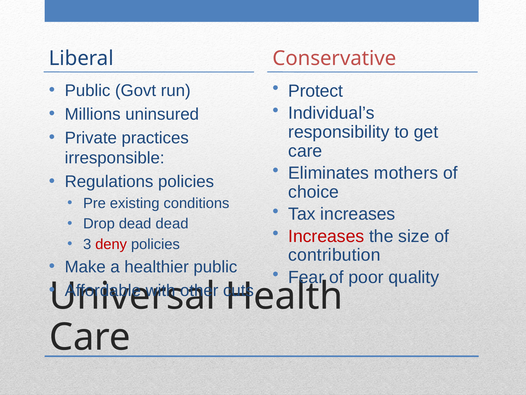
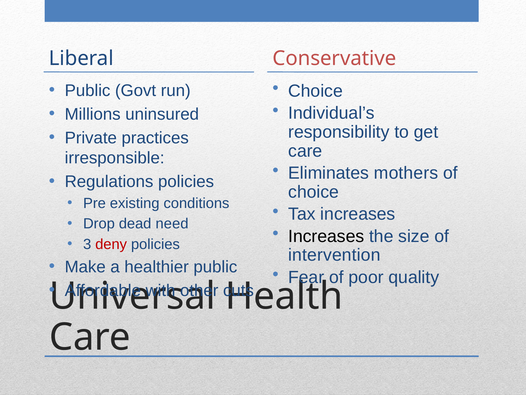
Protect at (316, 91): Protect -> Choice
dead dead: dead -> need
Increases at (326, 236) colour: red -> black
contribution: contribution -> intervention
